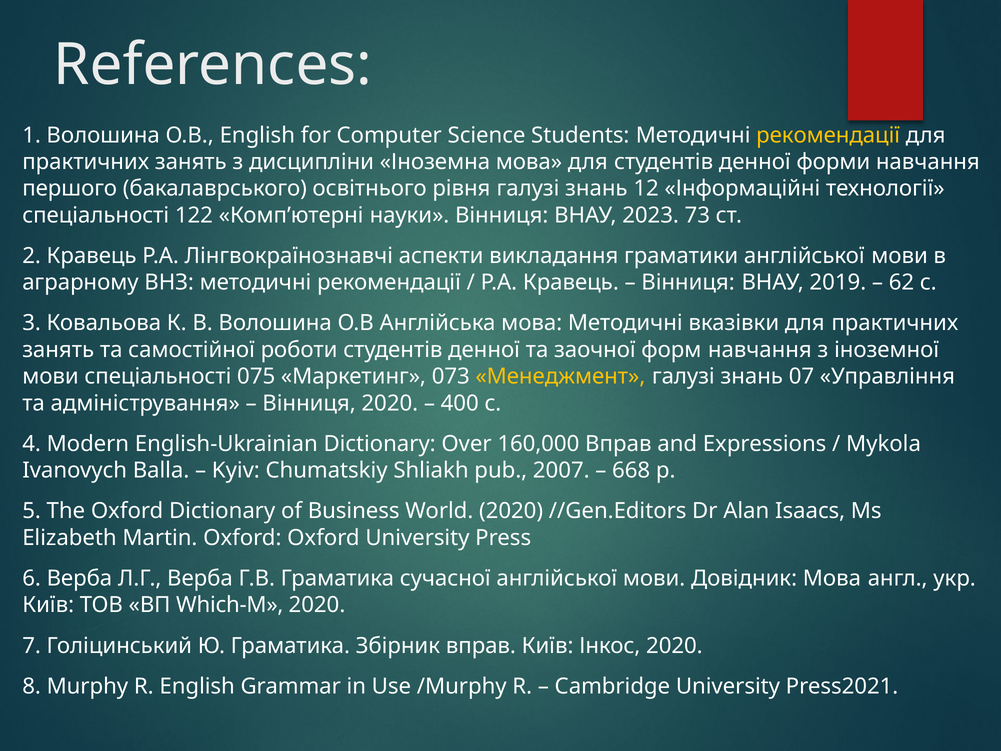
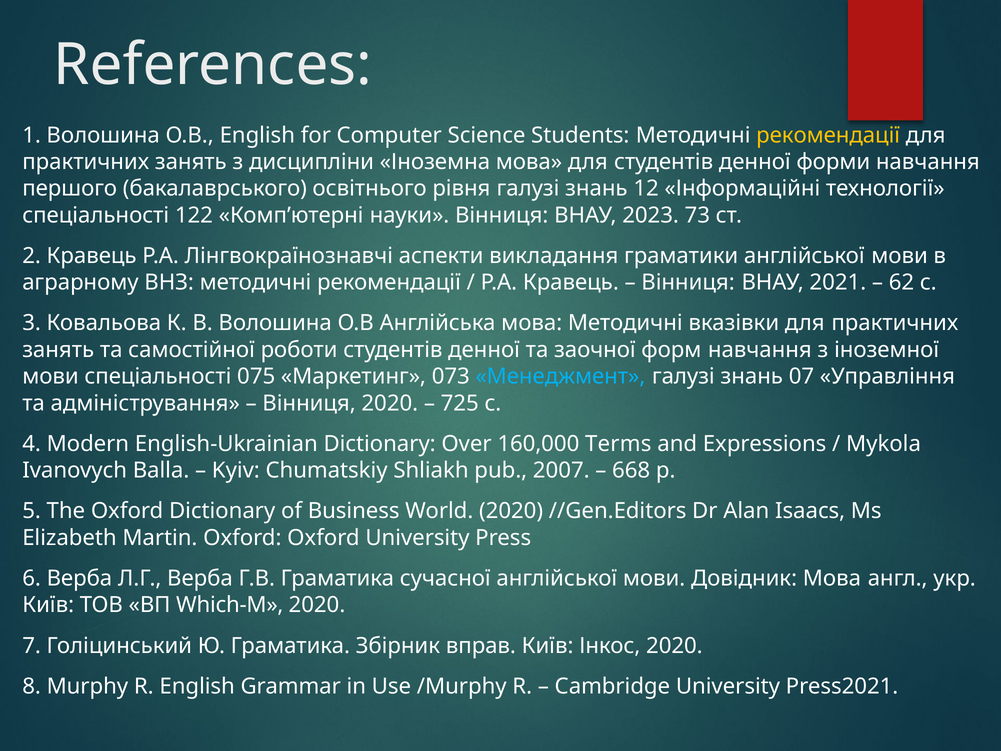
2019: 2019 -> 2021
Менеджмент colour: yellow -> light blue
400: 400 -> 725
160,000 Вправ: Вправ -> Terms
